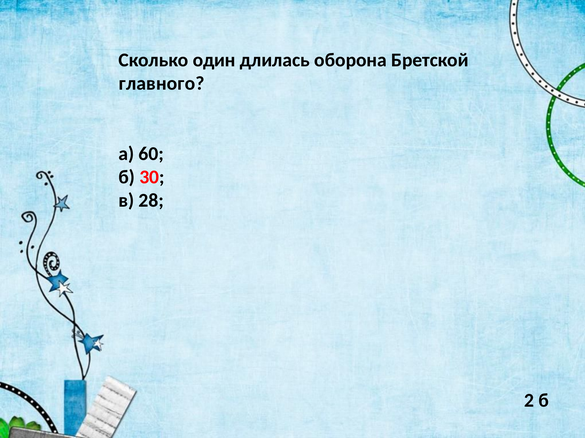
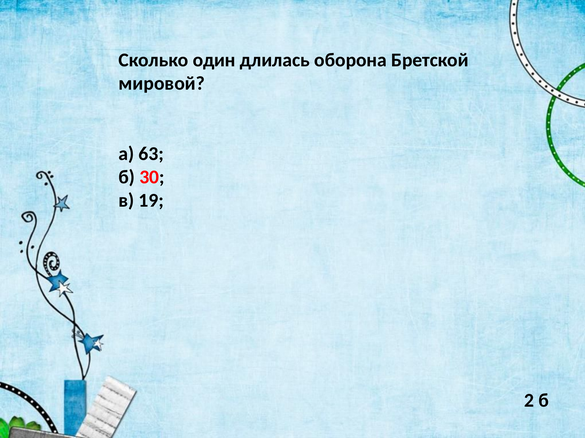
главного: главного -> мировой
60: 60 -> 63
28: 28 -> 19
